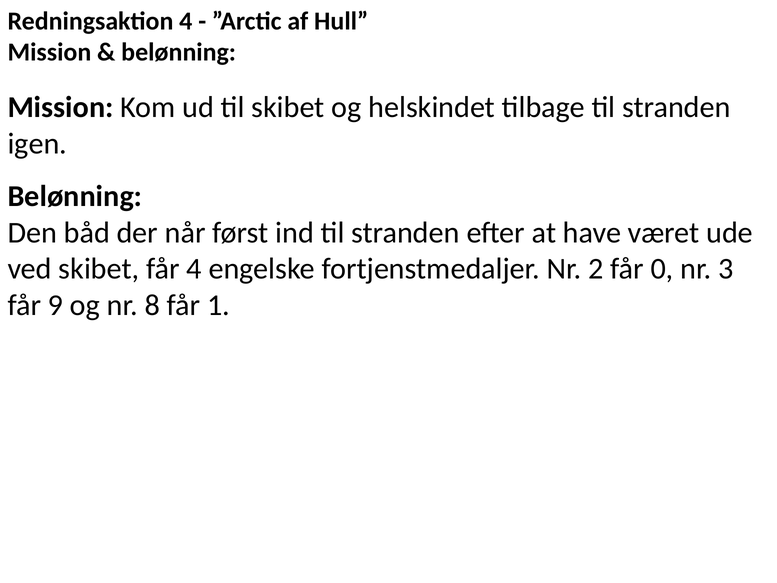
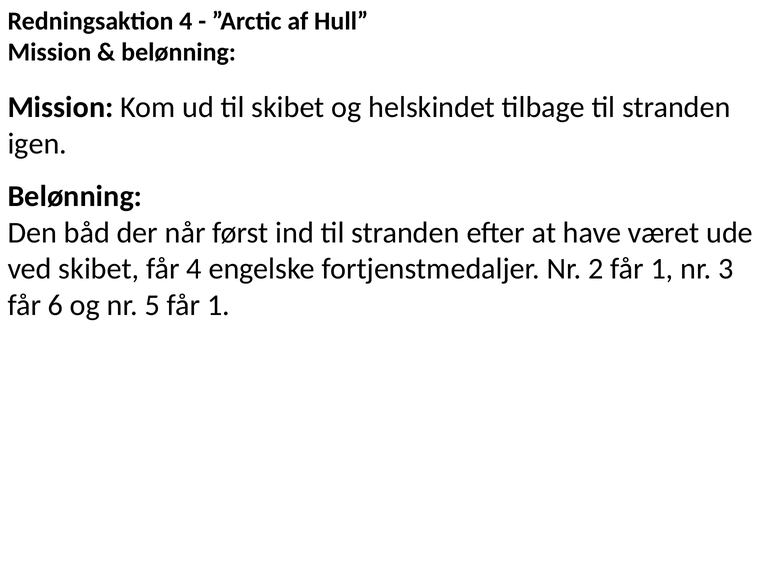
2 får 0: 0 -> 1
9: 9 -> 6
8: 8 -> 5
